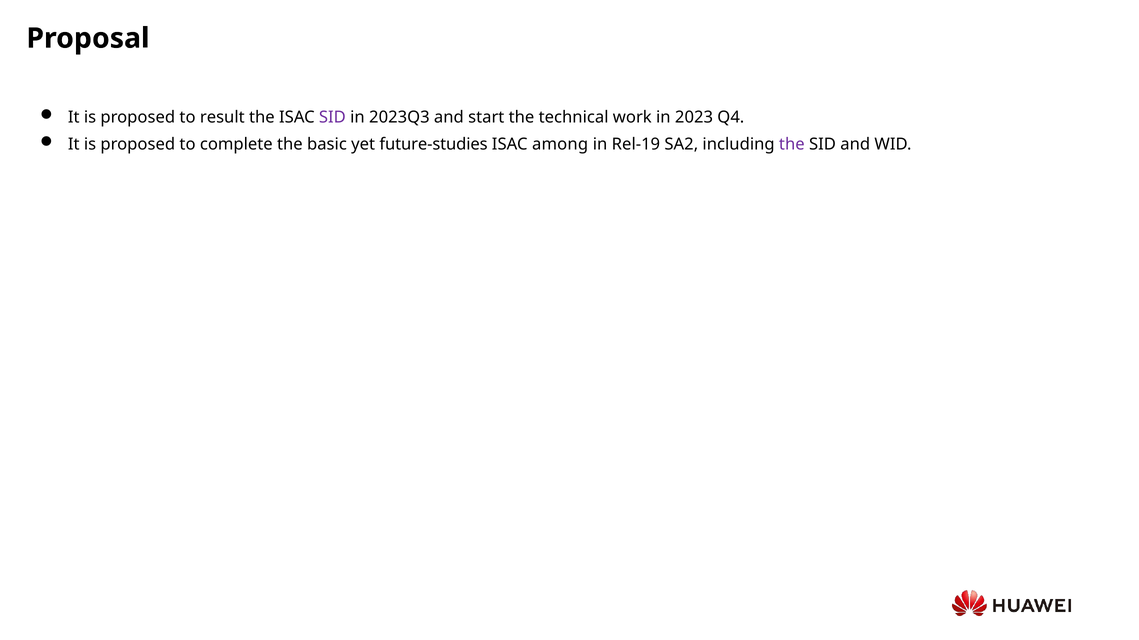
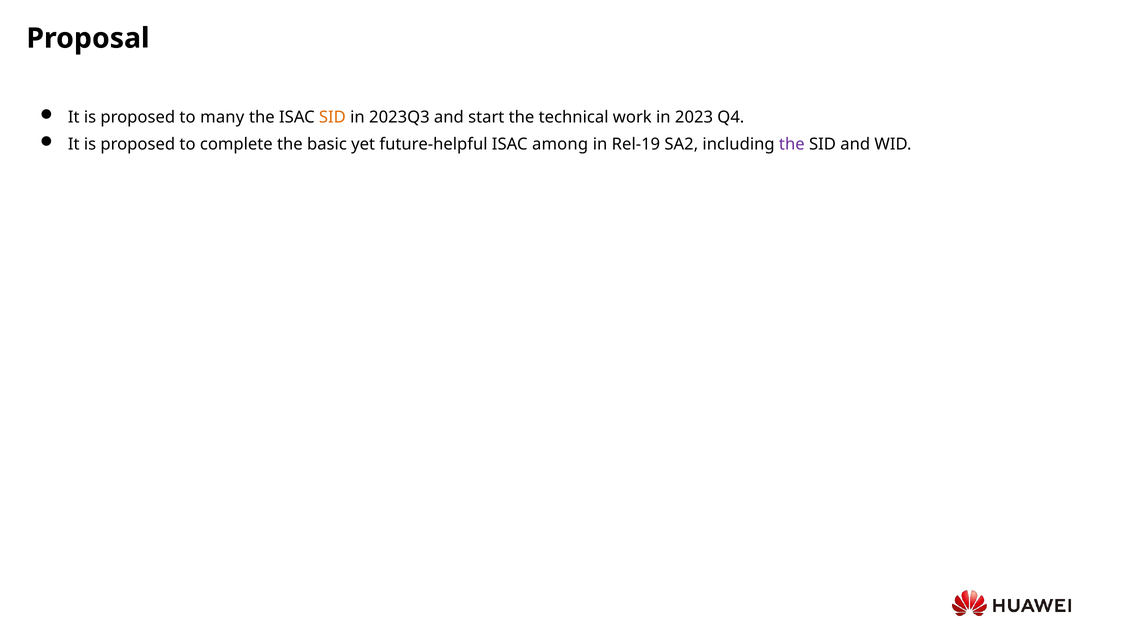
result: result -> many
SID at (332, 118) colour: purple -> orange
future-studies: future-studies -> future-helpful
